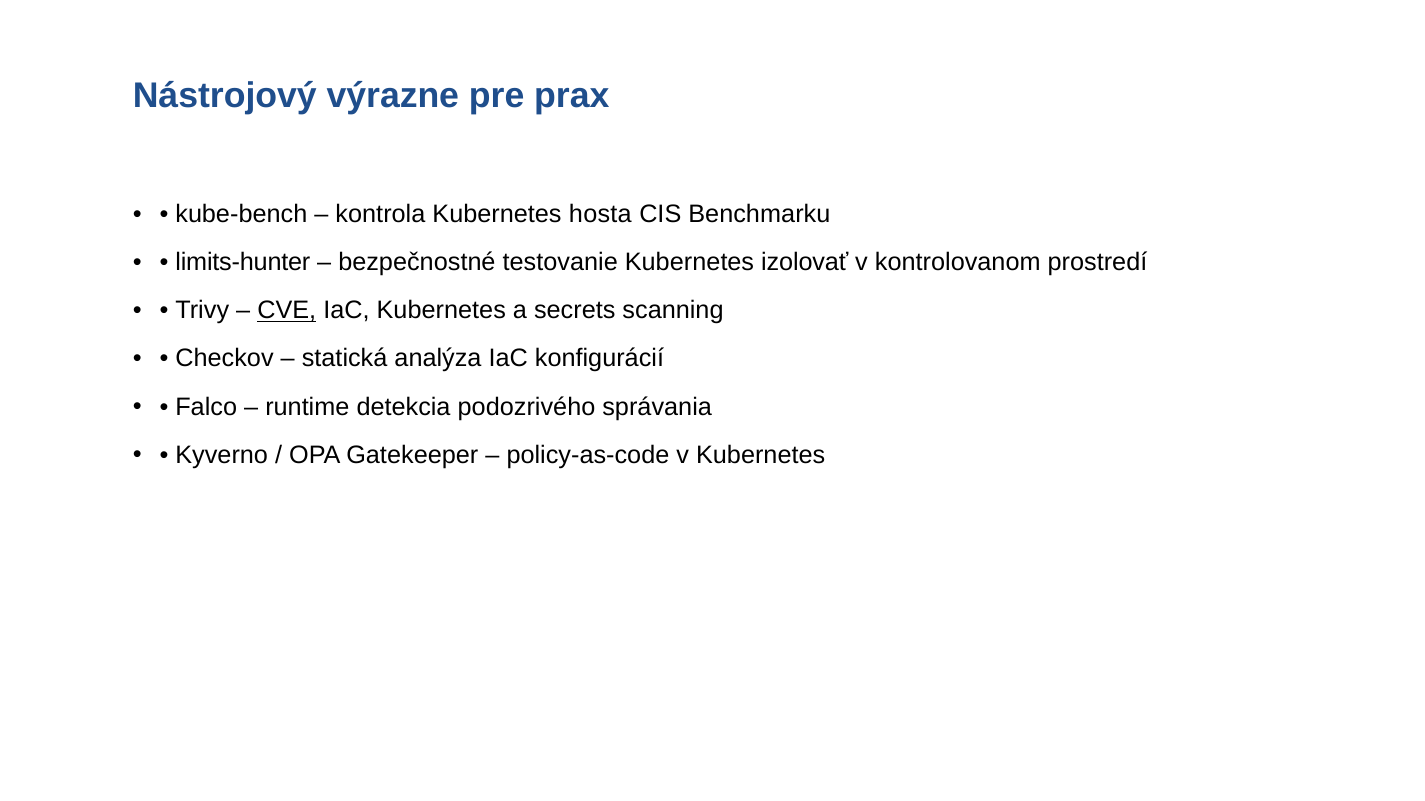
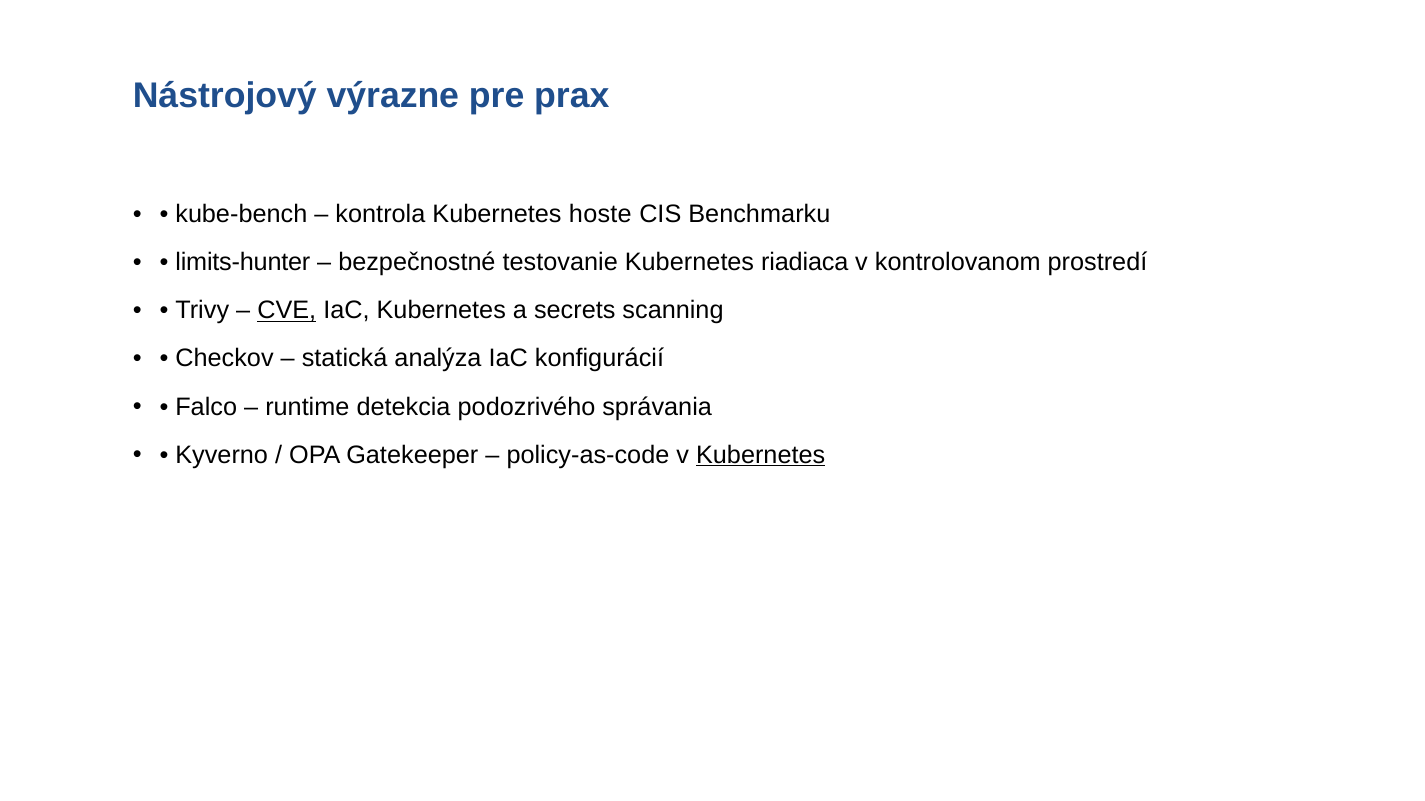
hosta: hosta -> hoste
izolovať: izolovať -> riadiaca
Kubernetes at (761, 455) underline: none -> present
